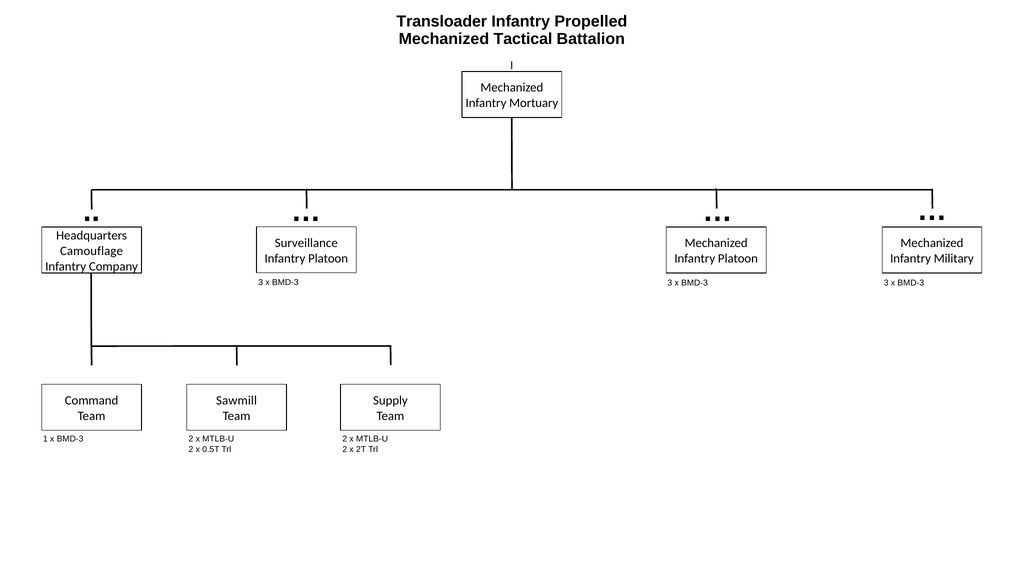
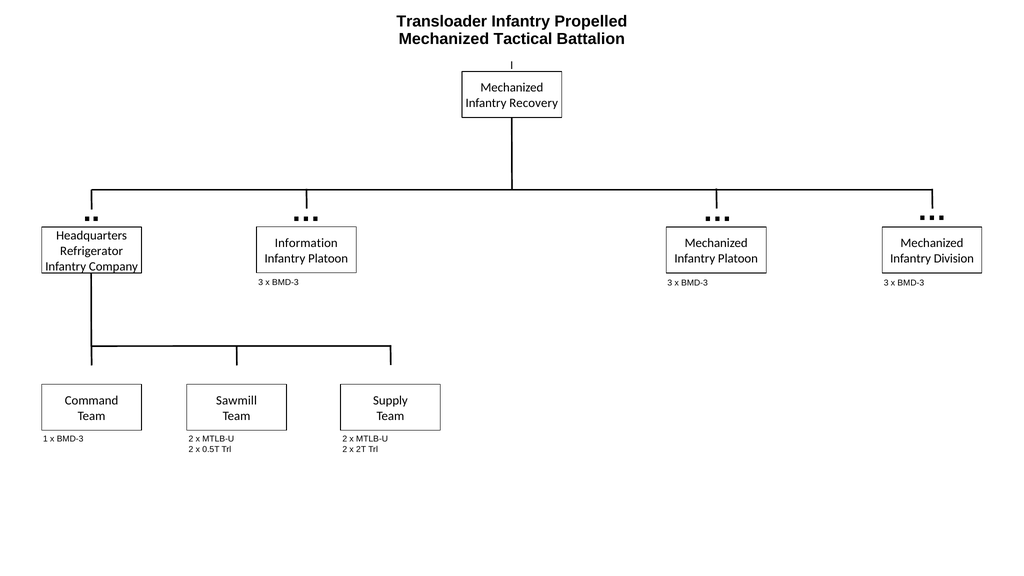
Mortuary: Mortuary -> Recovery
Surveillance: Surveillance -> Information
Camouflage: Camouflage -> Refrigerator
Military: Military -> Division
